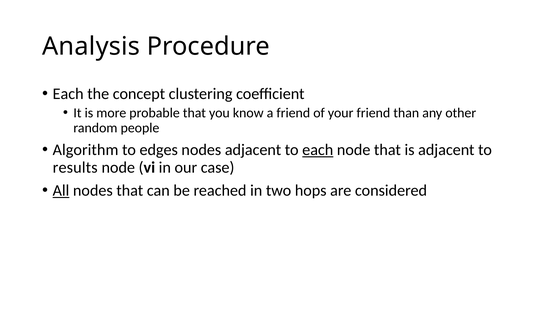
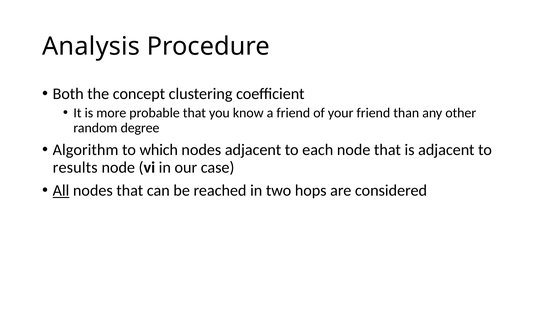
Each at (68, 94): Each -> Both
people: people -> degree
edges: edges -> which
each at (318, 150) underline: present -> none
